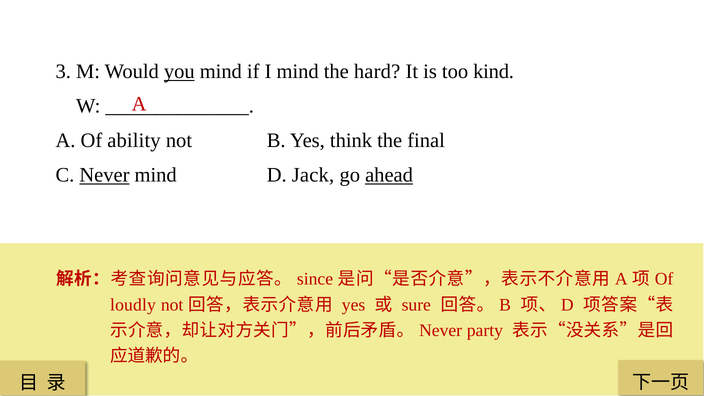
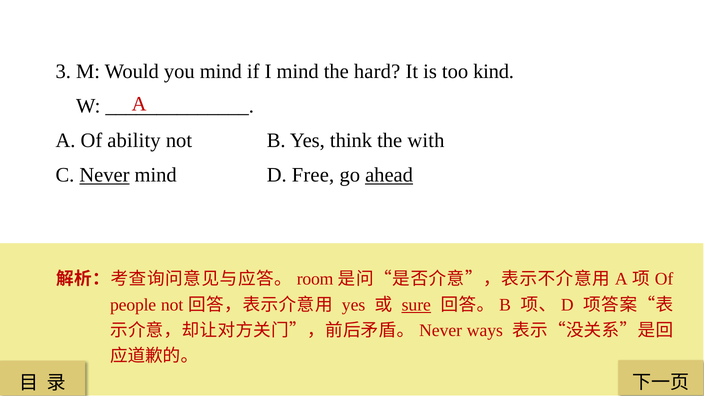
you underline: present -> none
final: final -> with
Jack: Jack -> Free
since: since -> room
loudly: loudly -> people
sure underline: none -> present
party: party -> ways
